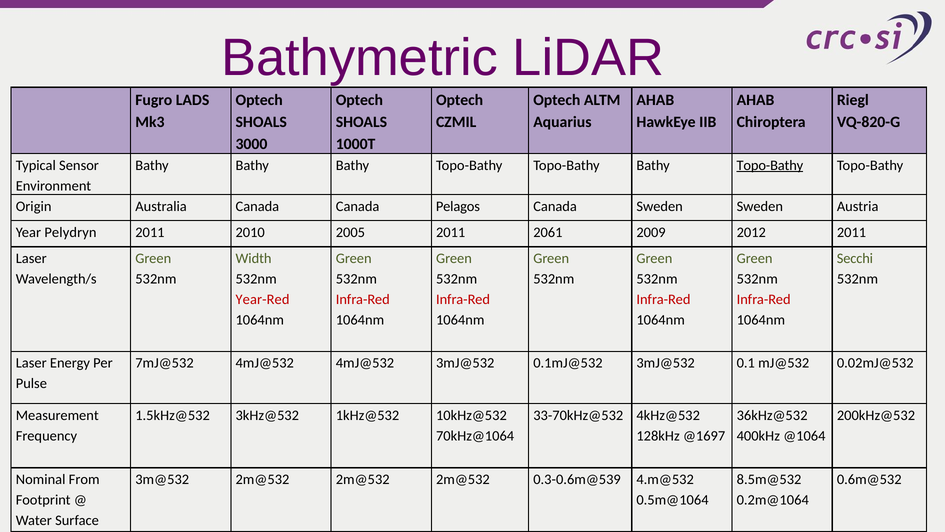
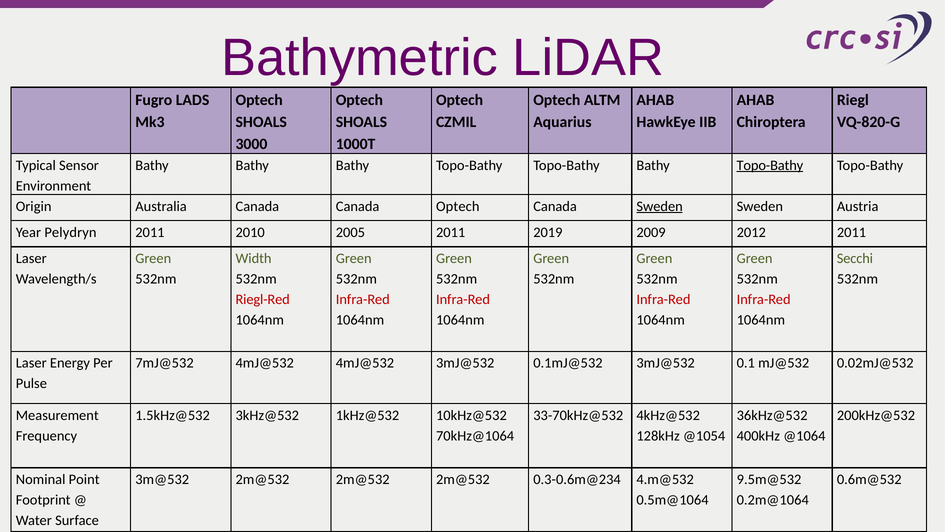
Canada Pelagos: Pelagos -> Optech
Sweden at (660, 206) underline: none -> present
2061: 2061 -> 2019
Year-Red: Year-Red -> Riegl-Red
@1697: @1697 -> @1054
From: From -> Point
0.3-0.6m@539: 0.3-0.6m@539 -> 0.3-0.6m@234
8.5m@532: 8.5m@532 -> 9.5m@532
